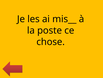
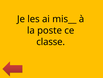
chose: chose -> classe
